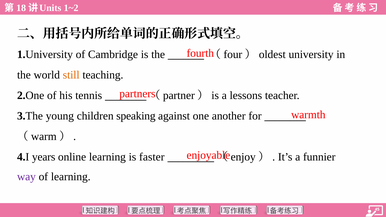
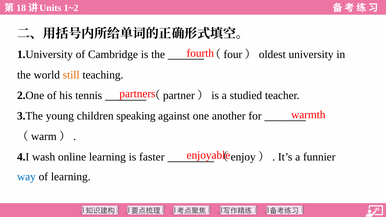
lessons: lessons -> studied
years: years -> wash
way colour: purple -> blue
